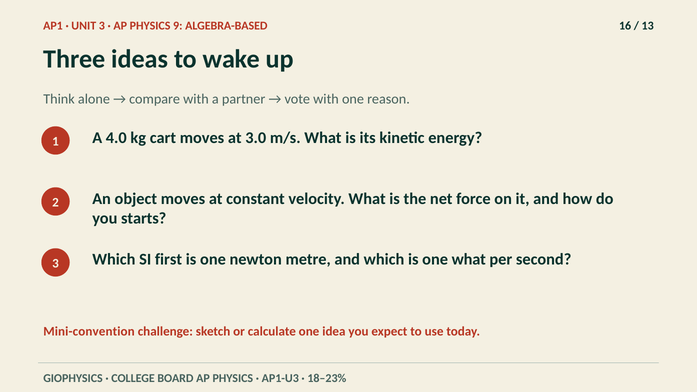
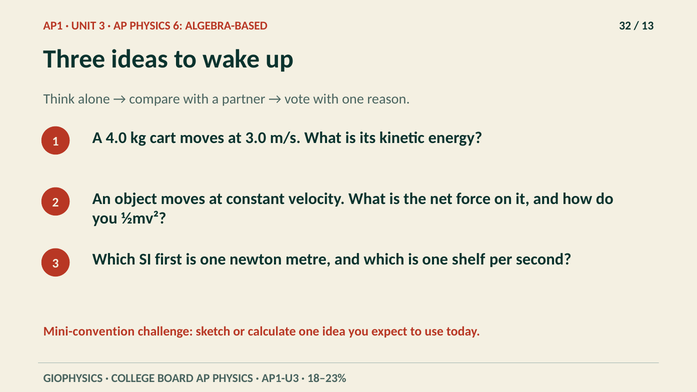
9: 9 -> 6
16: 16 -> 32
starts: starts -> ½mv²
one what: what -> shelf
